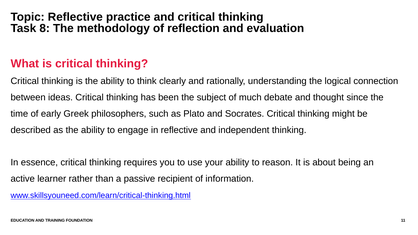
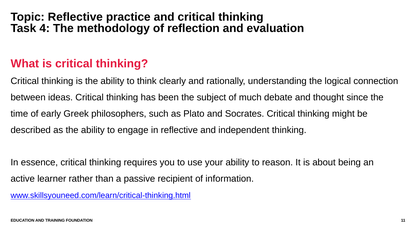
8: 8 -> 4
